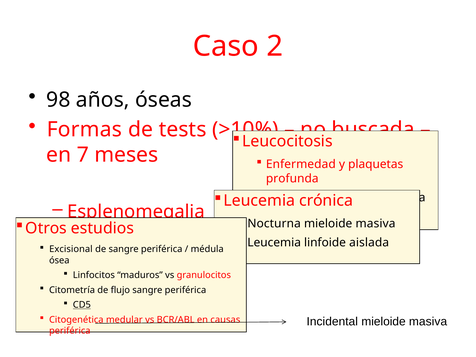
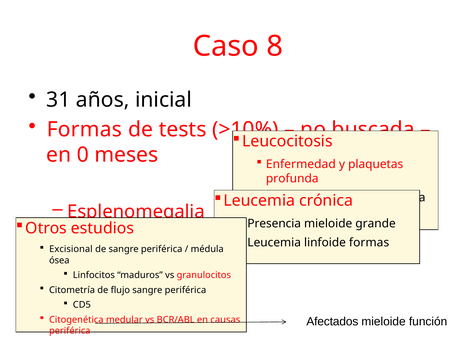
2: 2 -> 8
98: 98 -> 31
óseas: óseas -> inicial
7: 7 -> 0
Nocturna: Nocturna -> Presencia
masiva at (376, 223): masiva -> grande
aislada at (369, 243): aislada -> formas
CD5 underline: present -> none
Incidental: Incidental -> Afectados
masiva at (428, 322): masiva -> función
